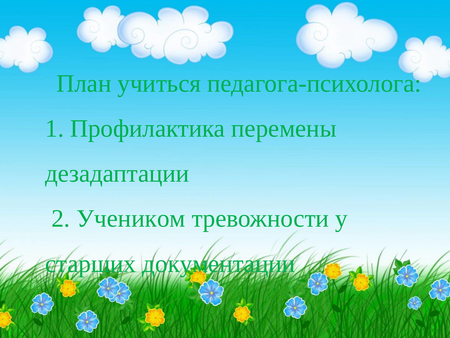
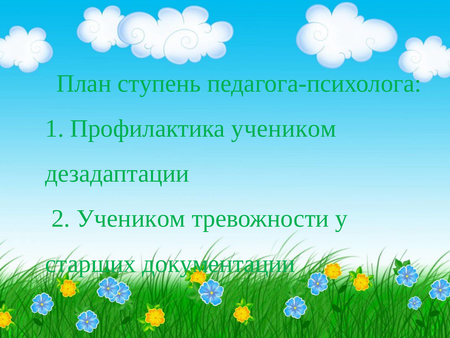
учиться: учиться -> ступень
Профилактика перемены: перемены -> учеником
